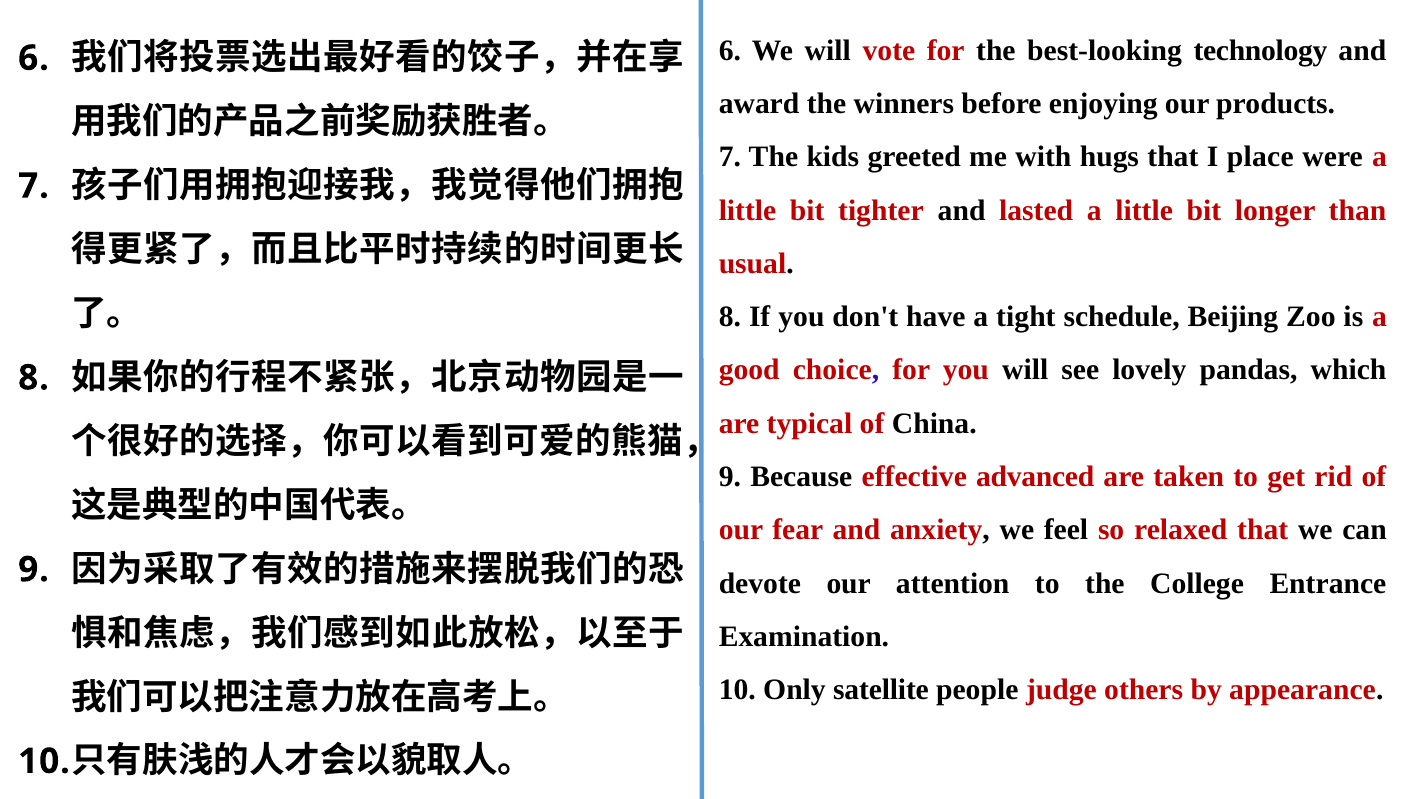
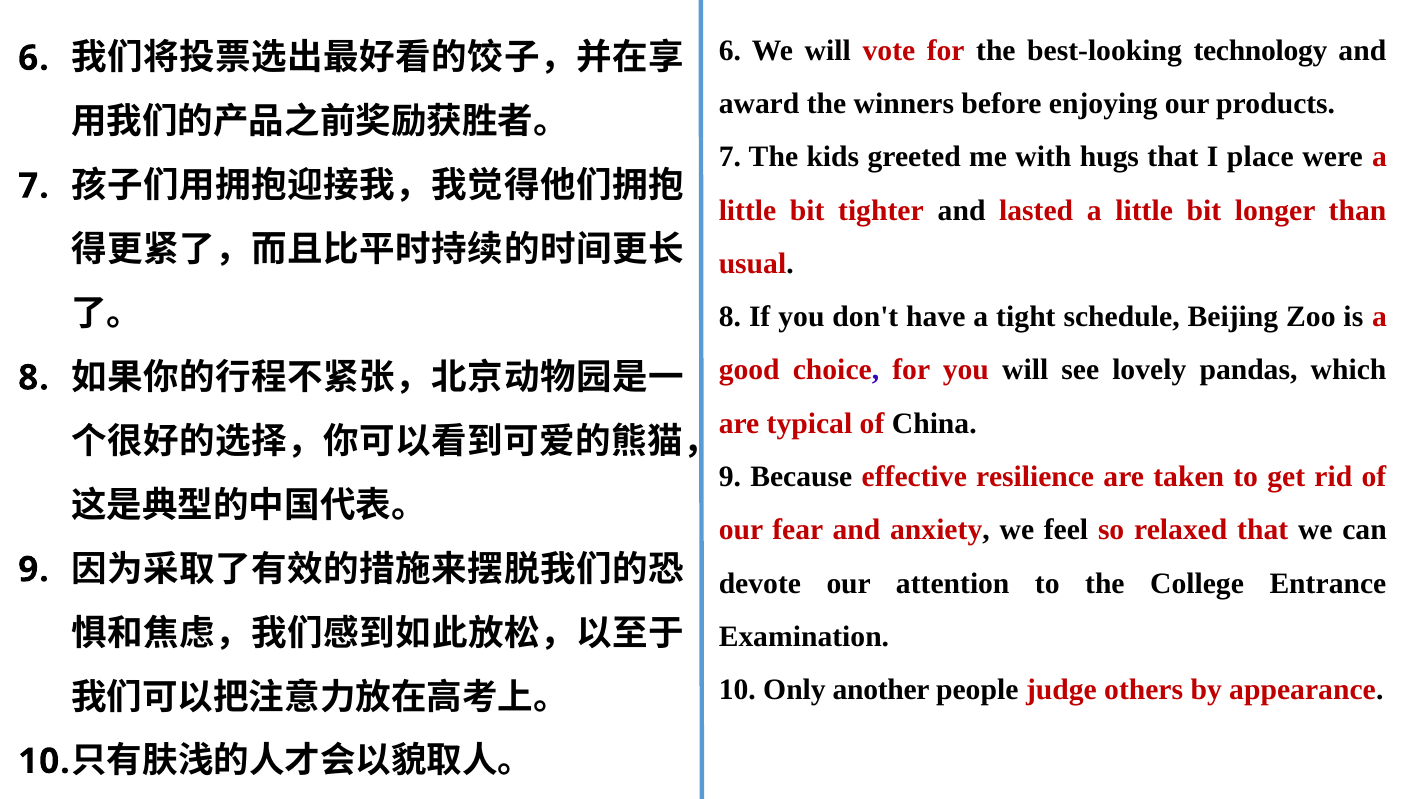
advanced: advanced -> resilience
satellite: satellite -> another
